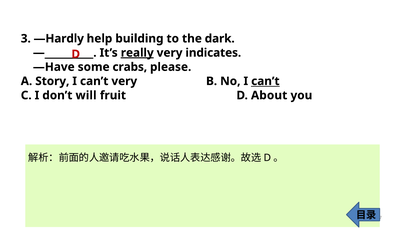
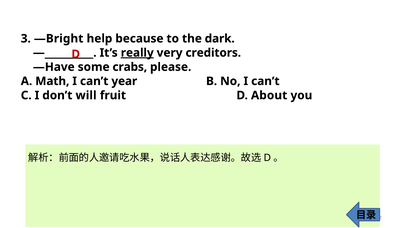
—Hardly: —Hardly -> —Bright
building: building -> because
indicates: indicates -> creditors
Story: Story -> Math
can’t very: very -> year
can’t at (265, 81) underline: present -> none
